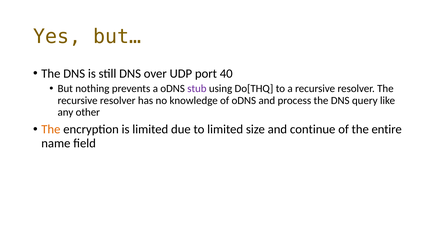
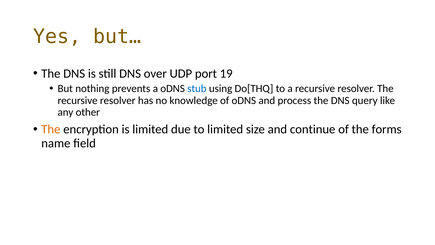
40: 40 -> 19
stub colour: purple -> blue
entire: entire -> forms
